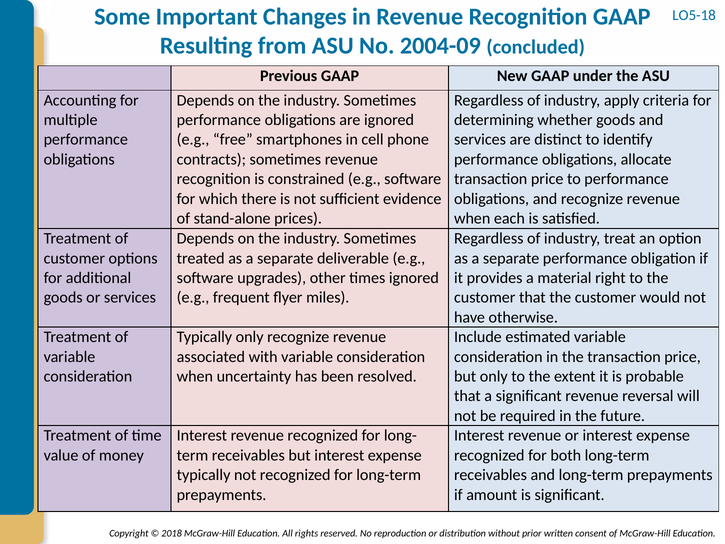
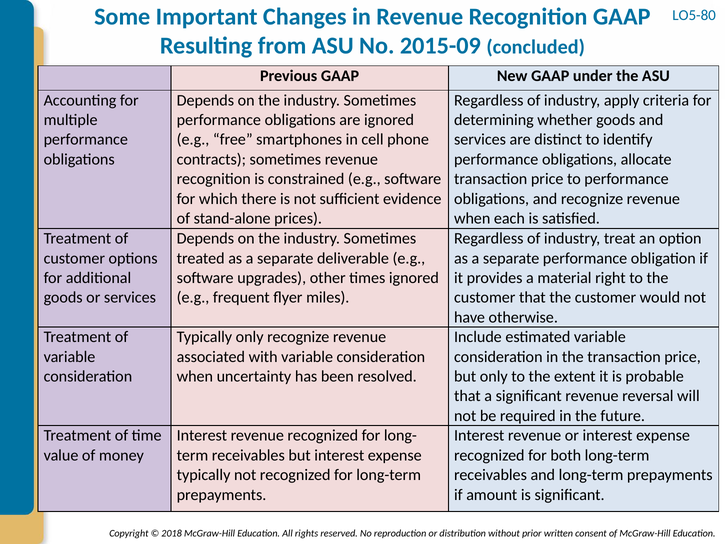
LO5-18: LO5-18 -> LO5-80
2004-09: 2004-09 -> 2015-09
